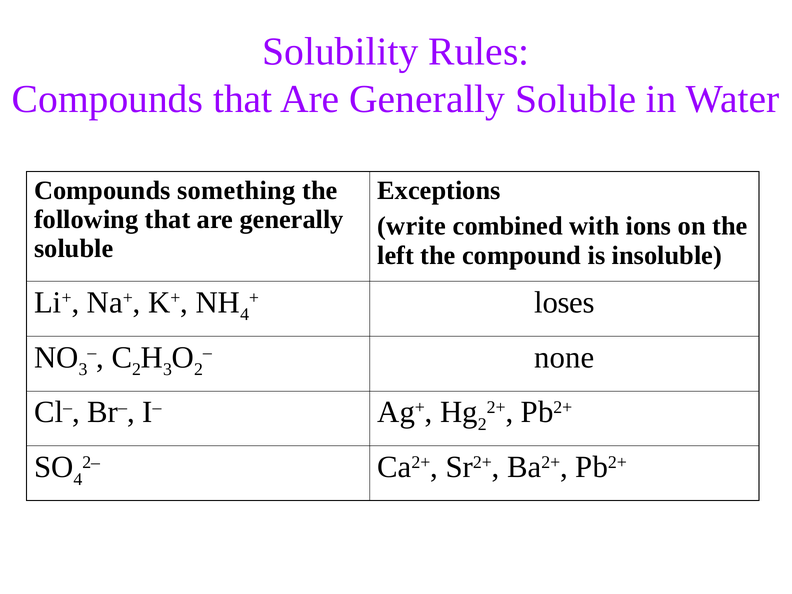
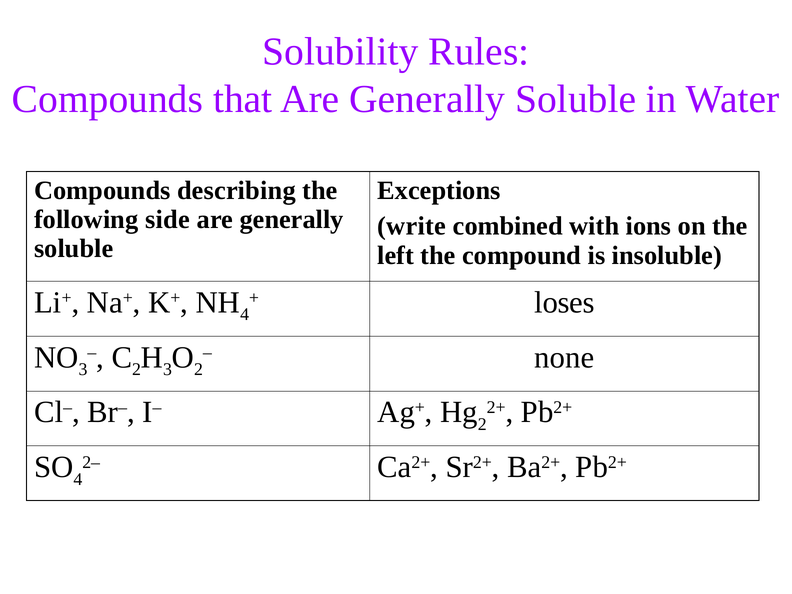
something: something -> describing
following that: that -> side
